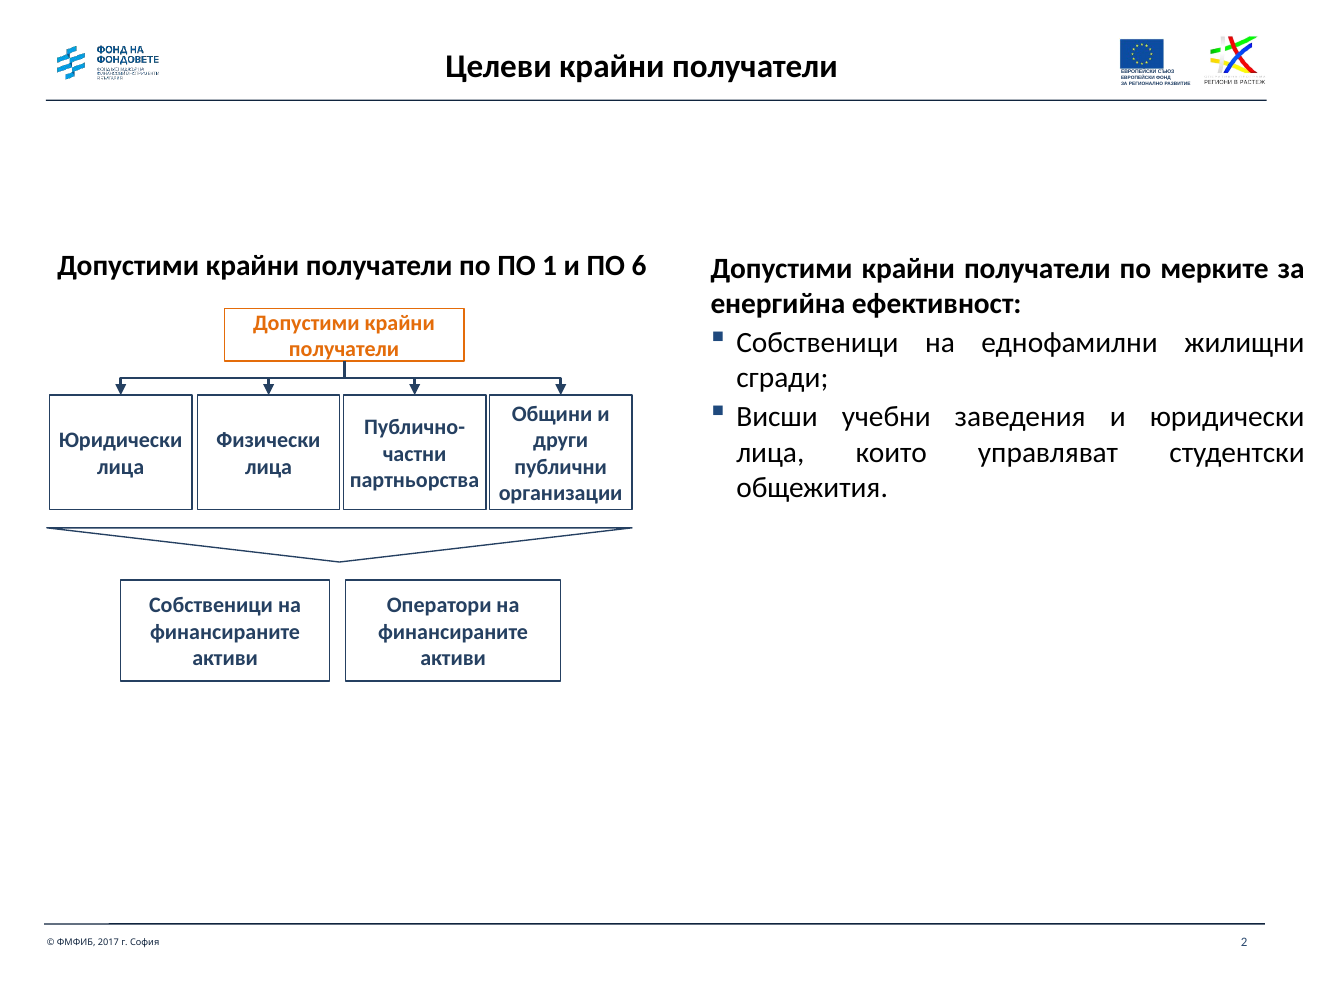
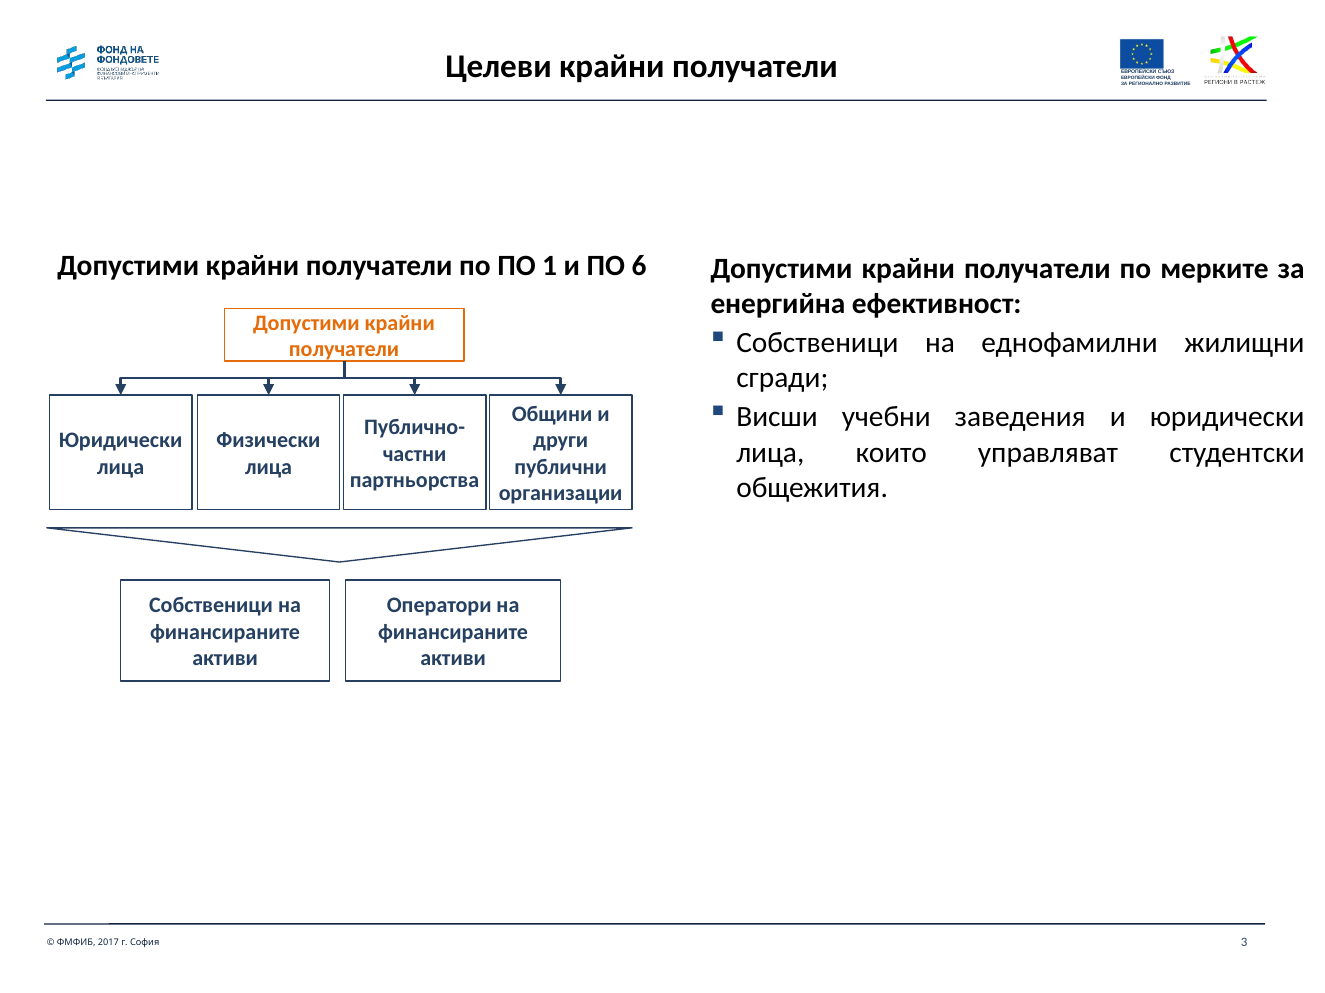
2: 2 -> 3
